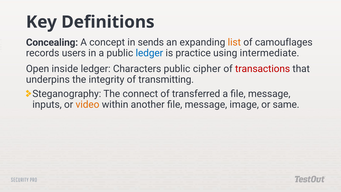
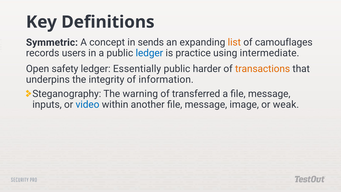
Concealing: Concealing -> Symmetric
inside: inside -> safety
Characters: Characters -> Essentially
cipher: cipher -> harder
transactions colour: red -> orange
transmitting: transmitting -> information
connect: connect -> warning
video colour: orange -> blue
same: same -> weak
